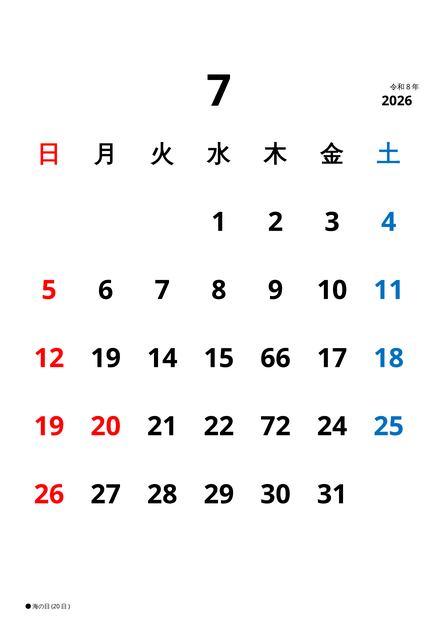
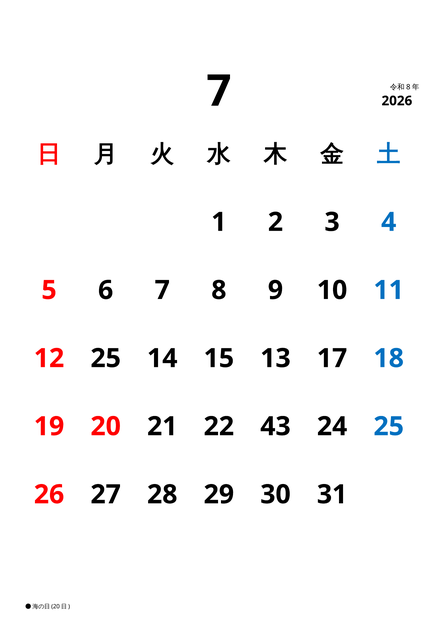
12 19: 19 -> 25
66: 66 -> 13
72: 72 -> 43
